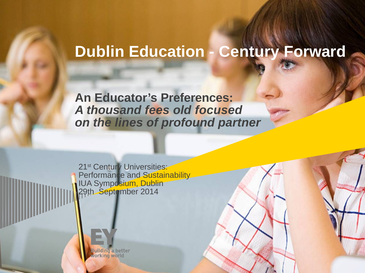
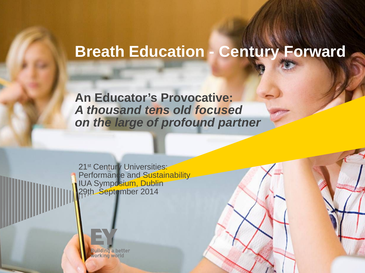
Dublin at (100, 52): Dublin -> Breath
Preferences: Preferences -> Provocative
fees: fees -> tens
lines: lines -> large
